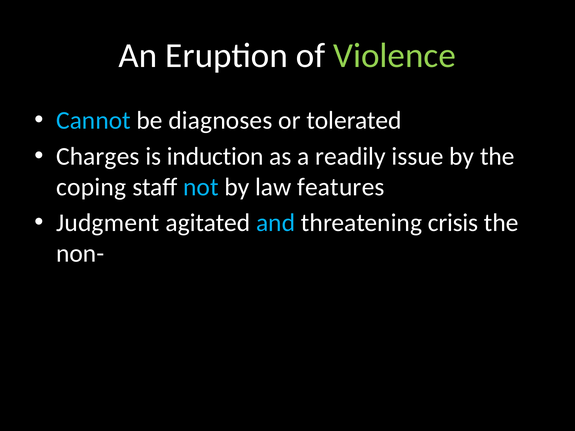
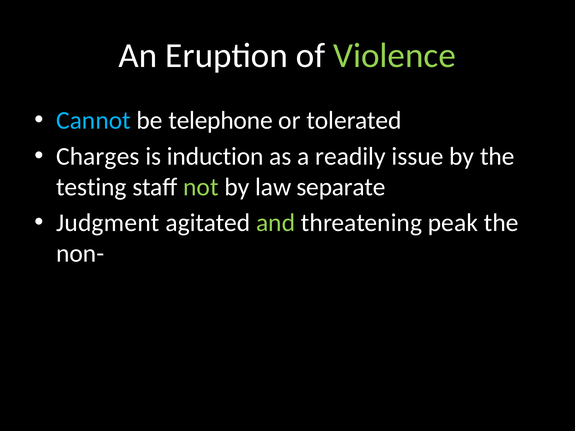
diagnoses: diagnoses -> telephone
coping: coping -> testing
not colour: light blue -> light green
features: features -> separate
and colour: light blue -> light green
crisis: crisis -> peak
